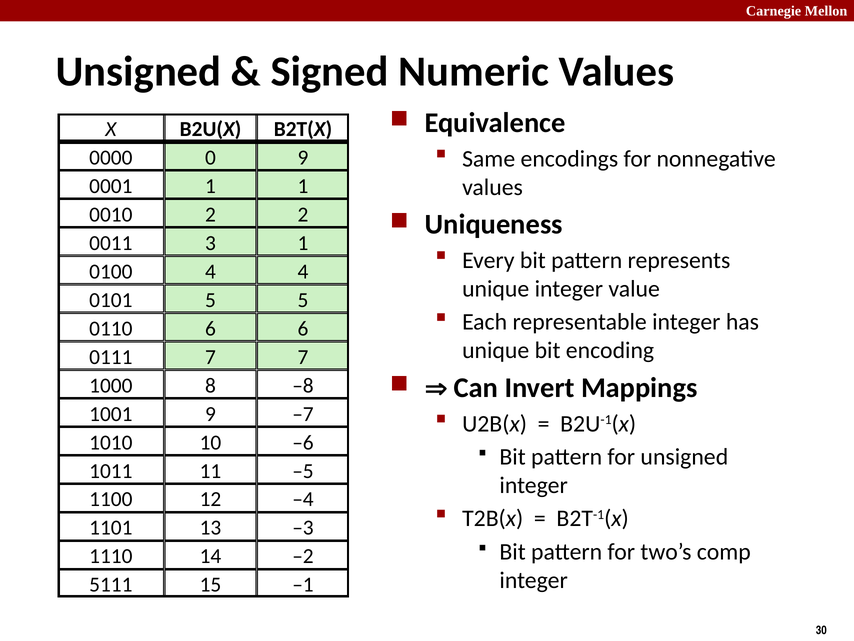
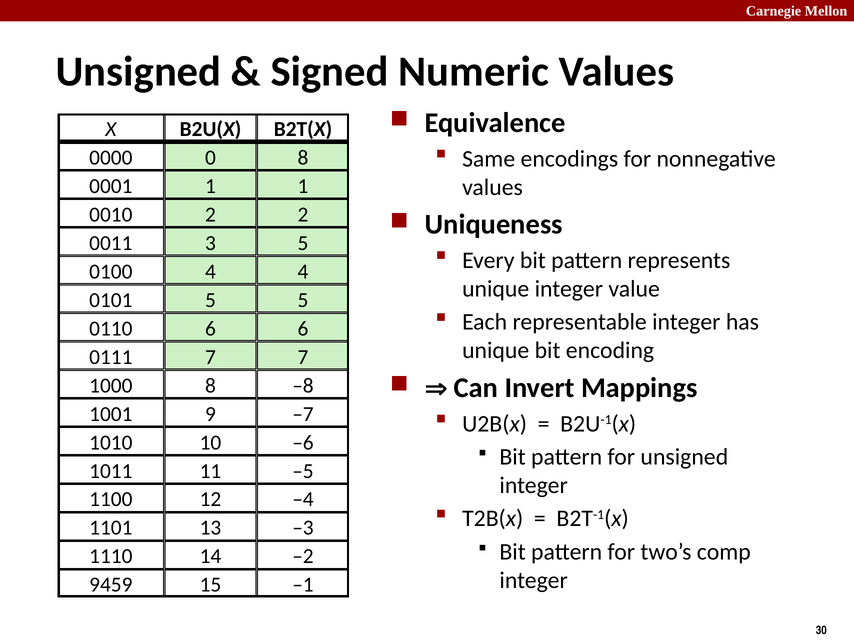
0000 9: 9 -> 8
0011 1: 1 -> 5
5111: 5111 -> 9459
